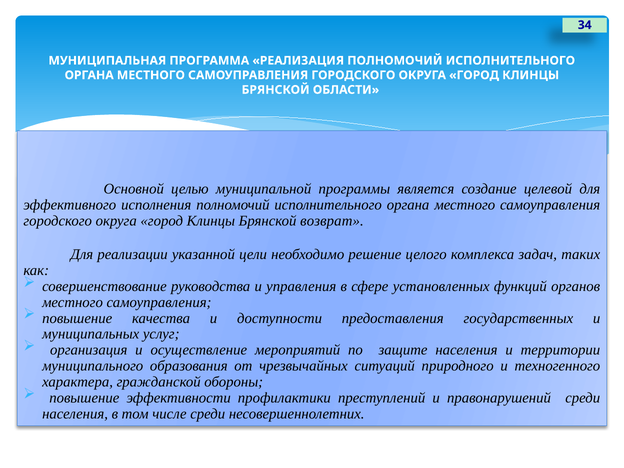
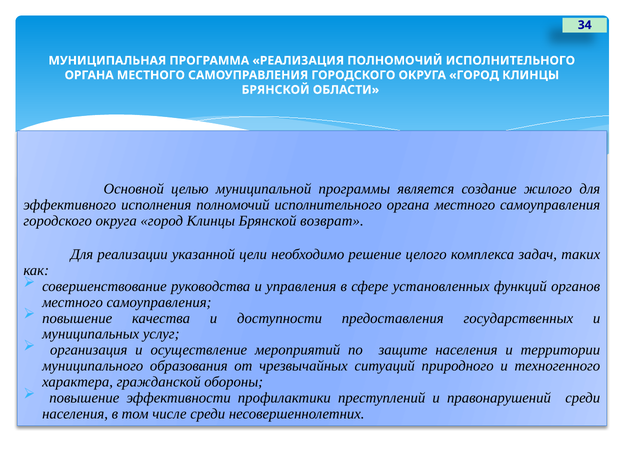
целевой: целевой -> жилого
